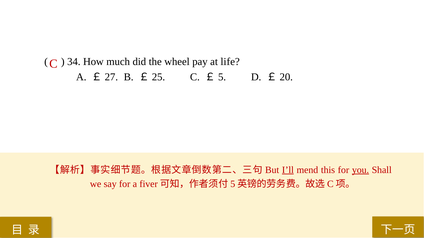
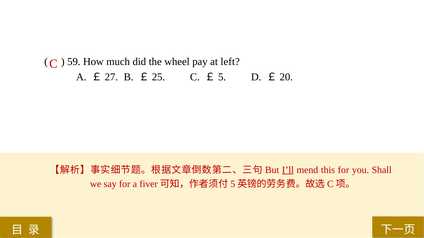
34: 34 -> 59
life: life -> left
you underline: present -> none
